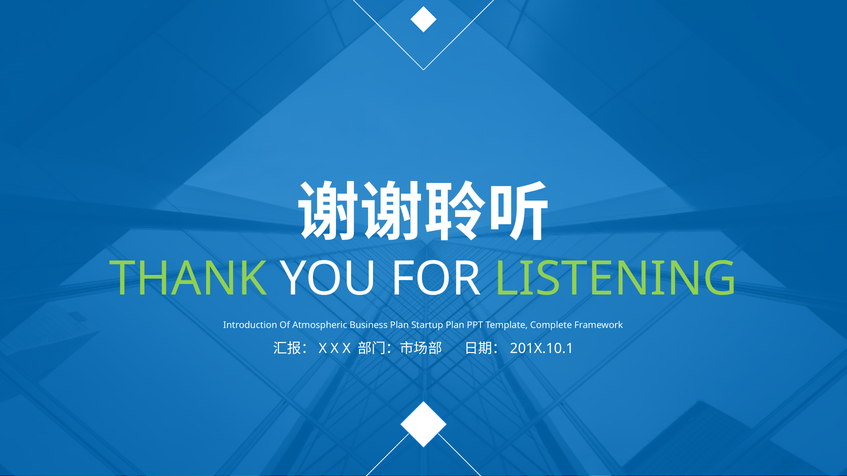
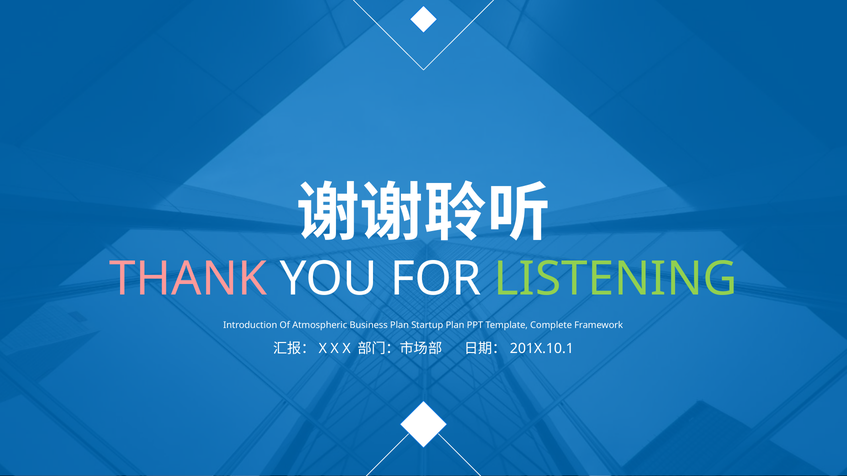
THANK colour: light green -> pink
